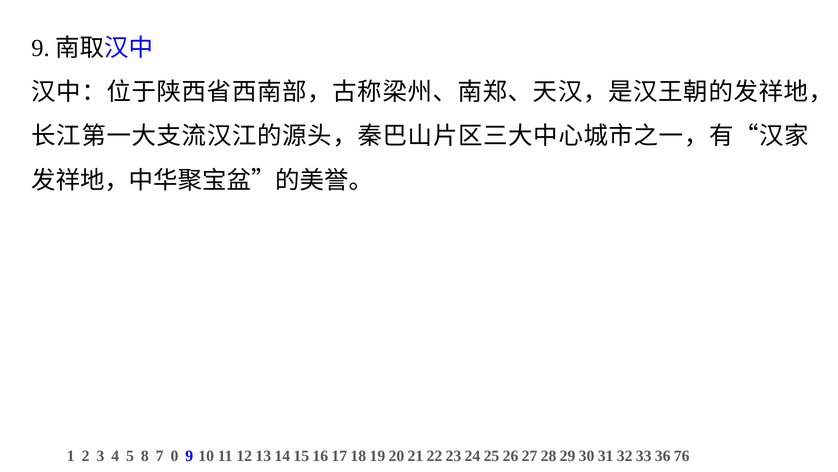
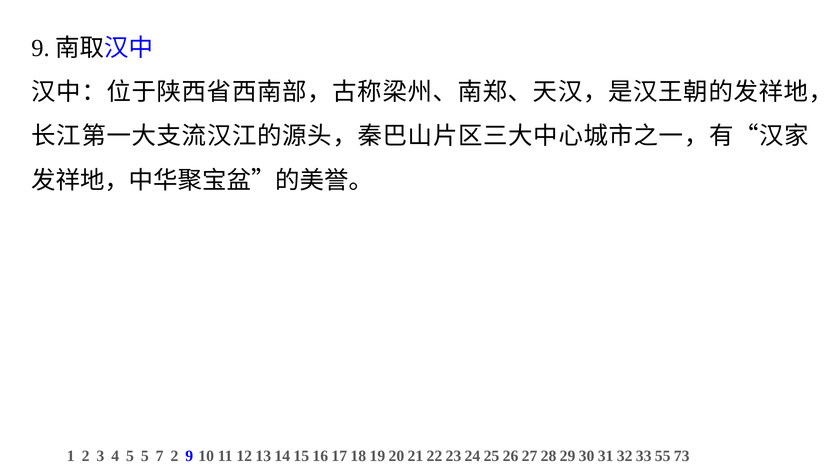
5 8: 8 -> 5
7 0: 0 -> 2
36: 36 -> 55
76: 76 -> 73
